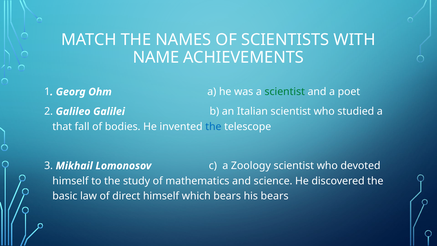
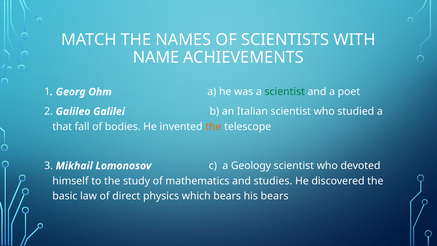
the at (213, 126) colour: blue -> orange
Zoology: Zoology -> Geology
science: science -> studies
direct himself: himself -> physics
